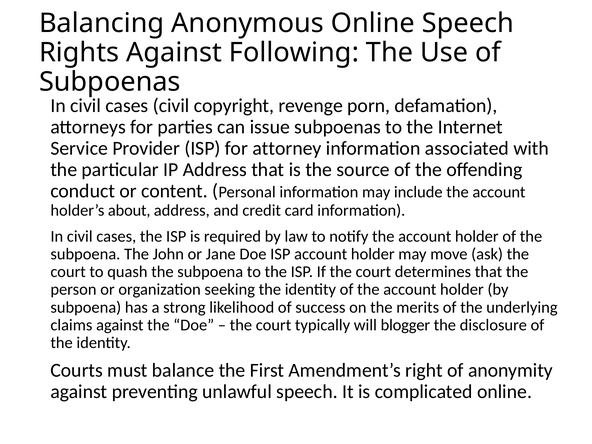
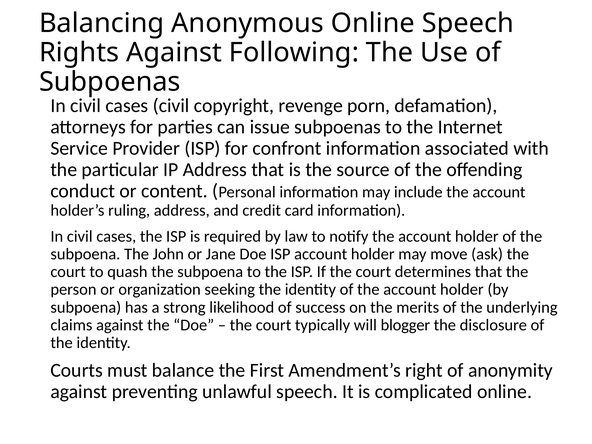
attorney: attorney -> confront
about: about -> ruling
